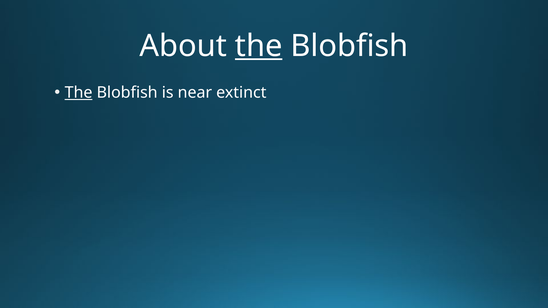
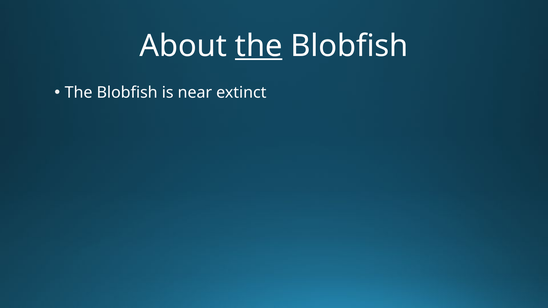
The at (79, 93) underline: present -> none
